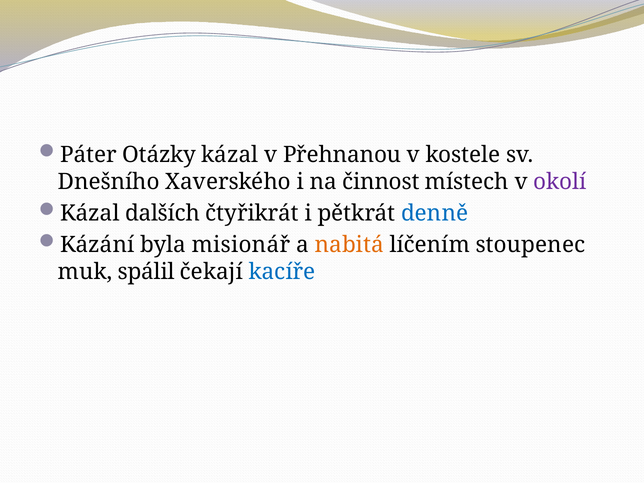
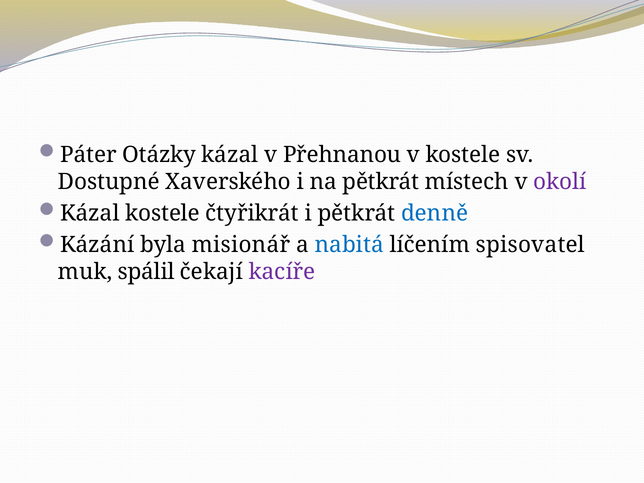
Dnešního: Dnešního -> Dostupné
na činnost: činnost -> pětkrát
Kázal dalších: dalších -> kostele
nabitá colour: orange -> blue
stoupenec: stoupenec -> spisovatel
kacíře colour: blue -> purple
